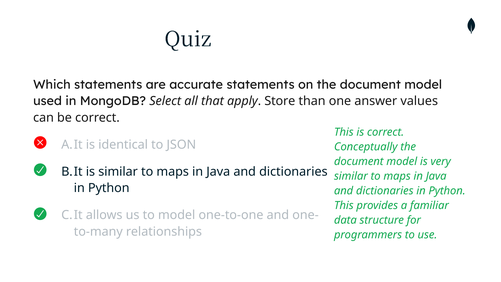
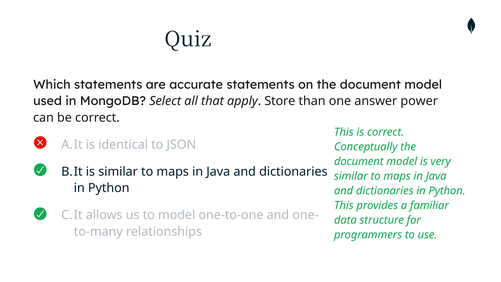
values: values -> power
